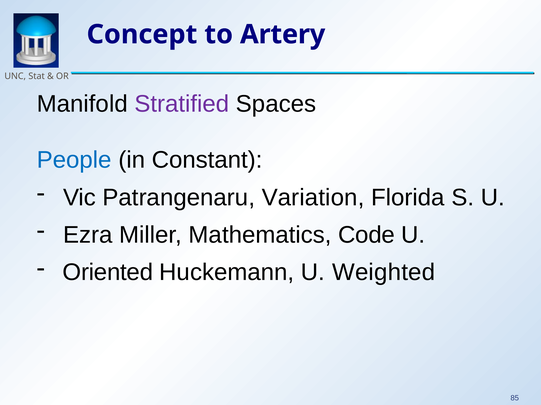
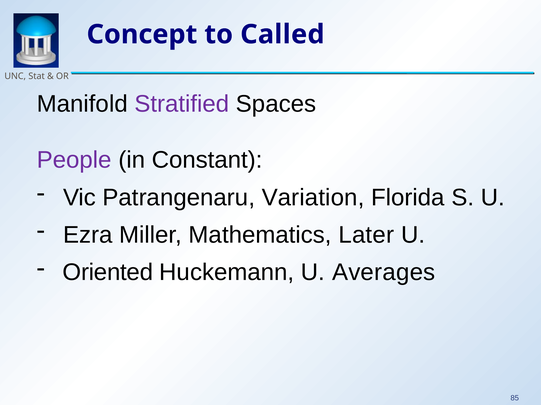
Artery: Artery -> Called
People colour: blue -> purple
Code: Code -> Later
Weighted: Weighted -> Averages
